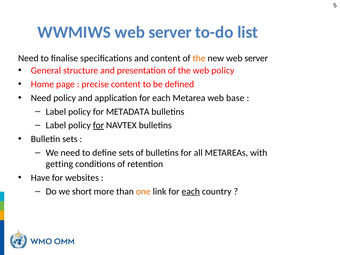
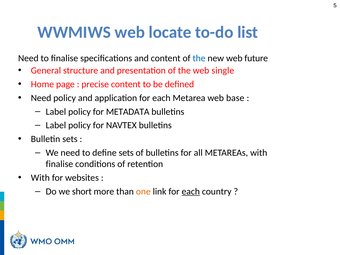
WWMIWS web server: server -> locate
the at (199, 58) colour: orange -> blue
new web server: server -> future
web policy: policy -> single
for at (98, 125) underline: present -> none
getting at (59, 164): getting -> finalise
Have at (40, 178): Have -> With
